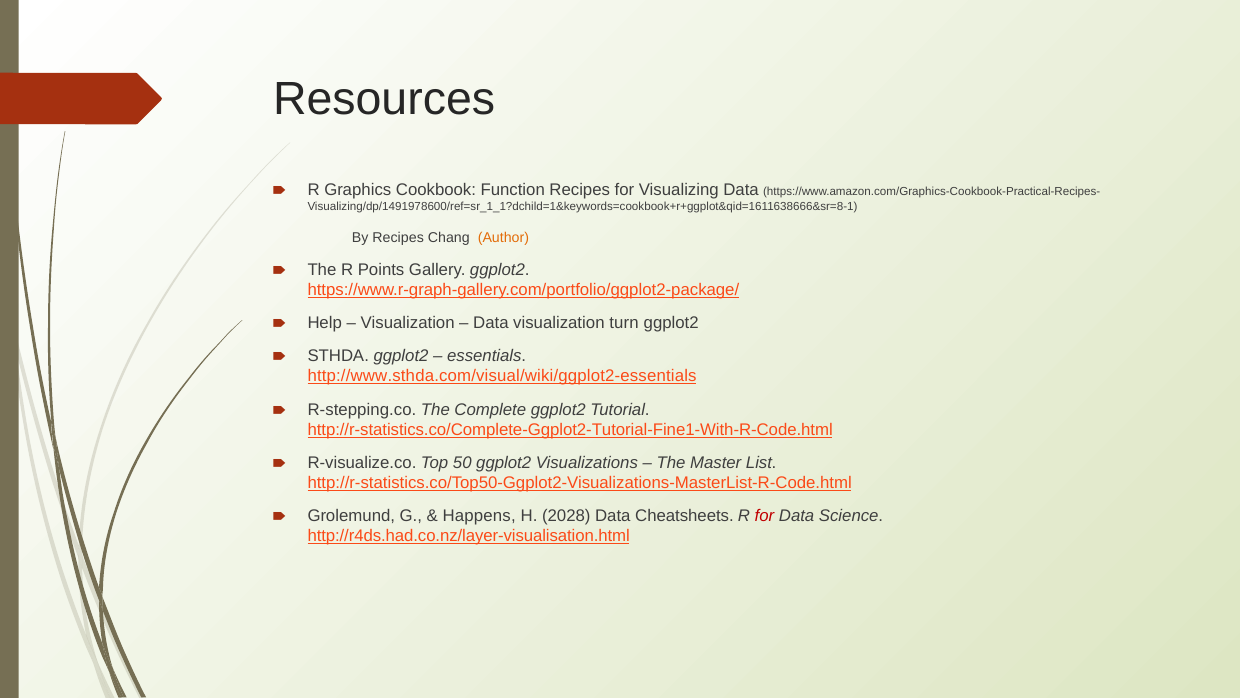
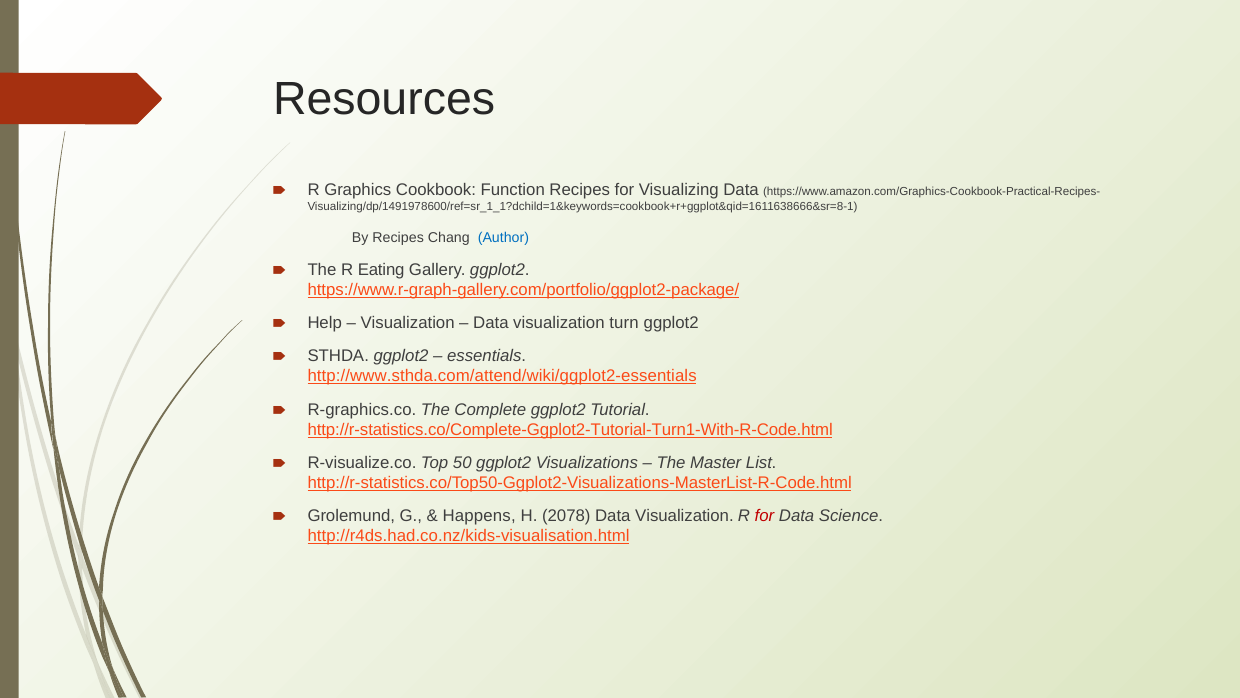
Author colour: orange -> blue
Points: Points -> Eating
http://www.sthda.com/visual/wiki/ggplot2-essentials: http://www.sthda.com/visual/wiki/ggplot2-essentials -> http://www.sthda.com/attend/wiki/ggplot2-essentials
R-stepping.co: R-stepping.co -> R-graphics.co
http://r-statistics.co/Complete-Ggplot2-Tutorial-Fine1-With-R-Code.html: http://r-statistics.co/Complete-Ggplot2-Tutorial-Fine1-With-R-Code.html -> http://r-statistics.co/Complete-Ggplot2-Tutorial-Turn1-With-R-Code.html
2028: 2028 -> 2078
Cheatsheets at (684, 516): Cheatsheets -> Visualization
http://r4ds.had.co.nz/layer-visualisation.html: http://r4ds.had.co.nz/layer-visualisation.html -> http://r4ds.had.co.nz/kids-visualisation.html
